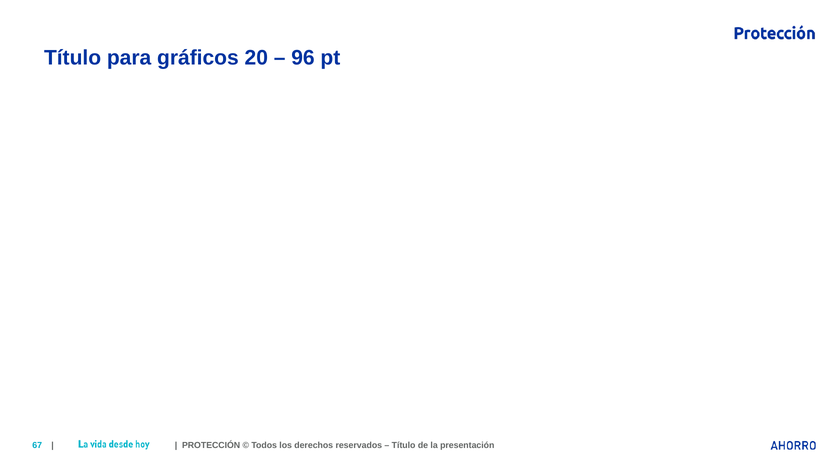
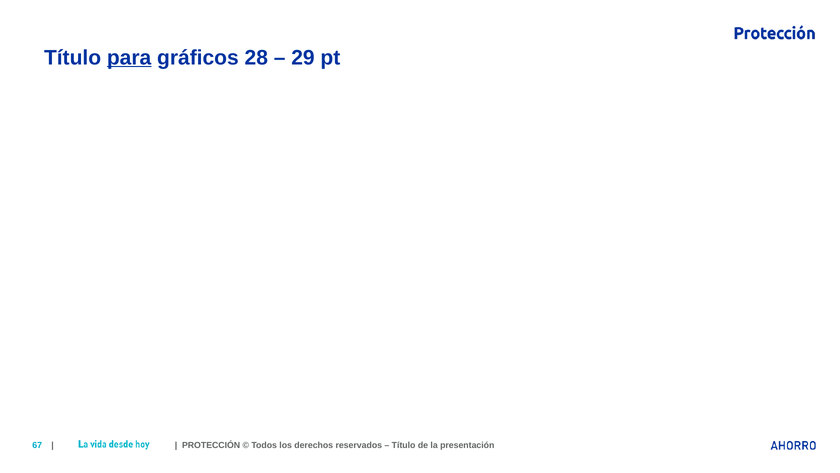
para underline: none -> present
20: 20 -> 28
96: 96 -> 29
